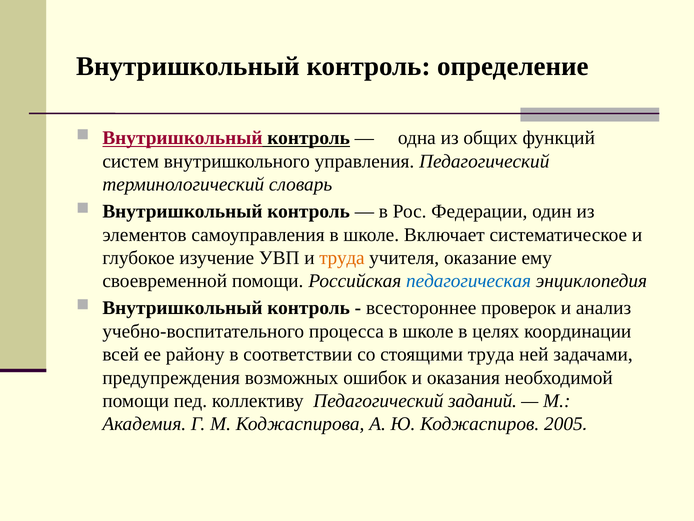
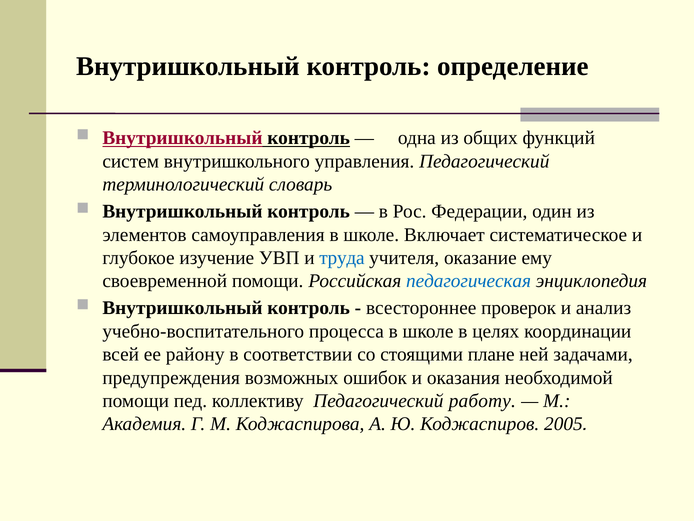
труда at (342, 258) colour: orange -> blue
стоящими труда: труда -> плане
заданий: заданий -> работу
